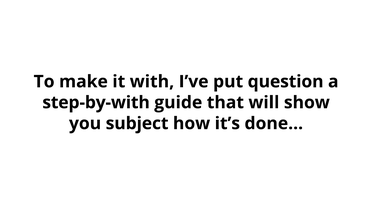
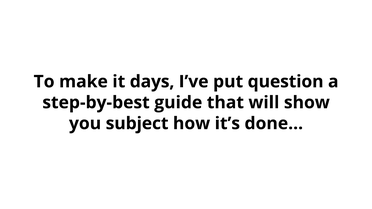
with: with -> days
step-by-with: step-by-with -> step-by-best
